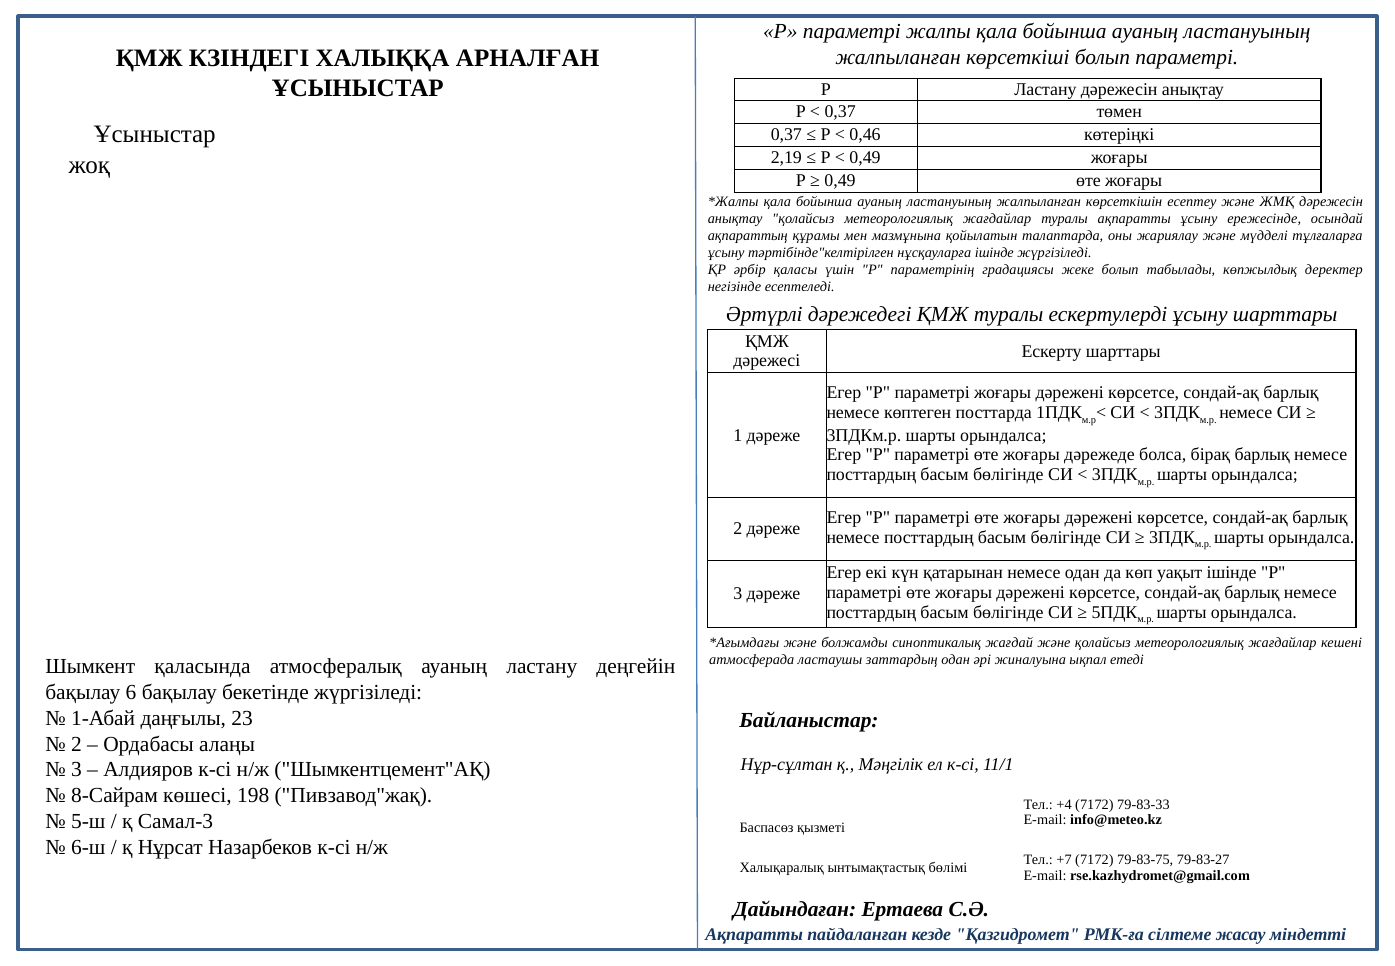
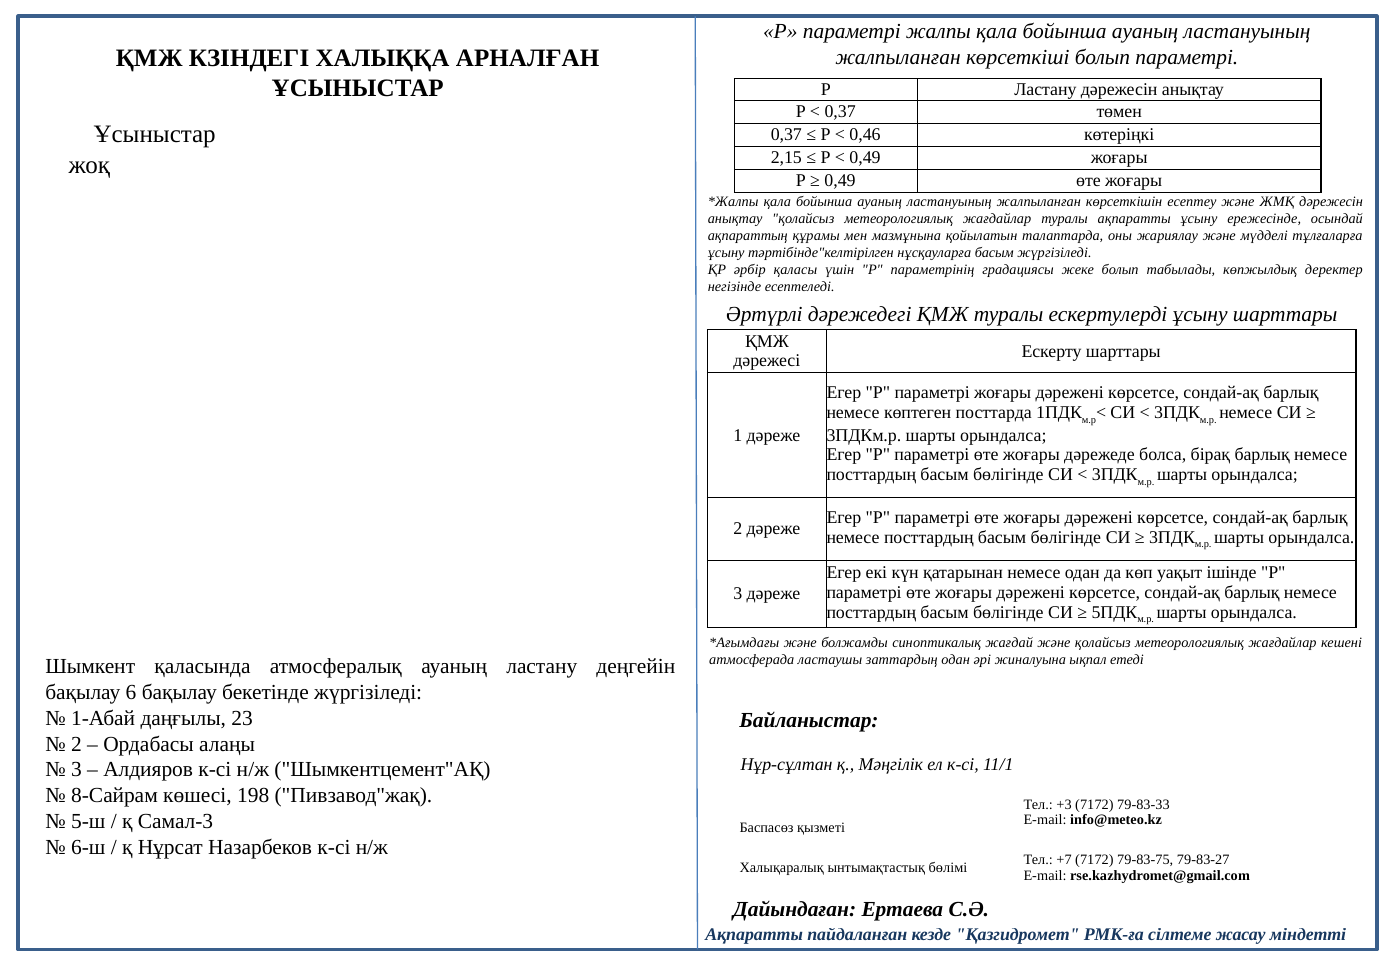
2,19: 2,19 -> 2,15
нұсқауларға ішінде: ішінде -> басым
+4: +4 -> +3
